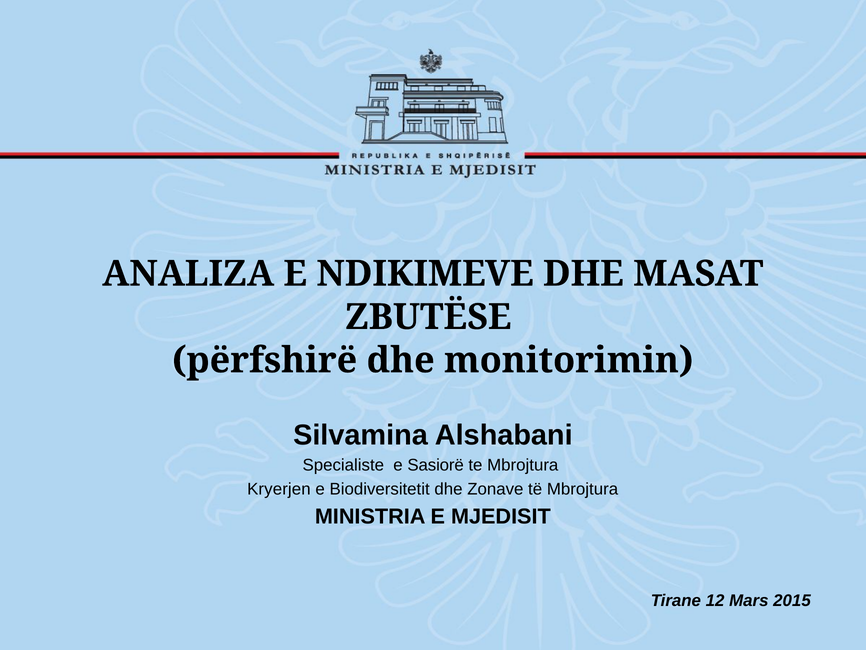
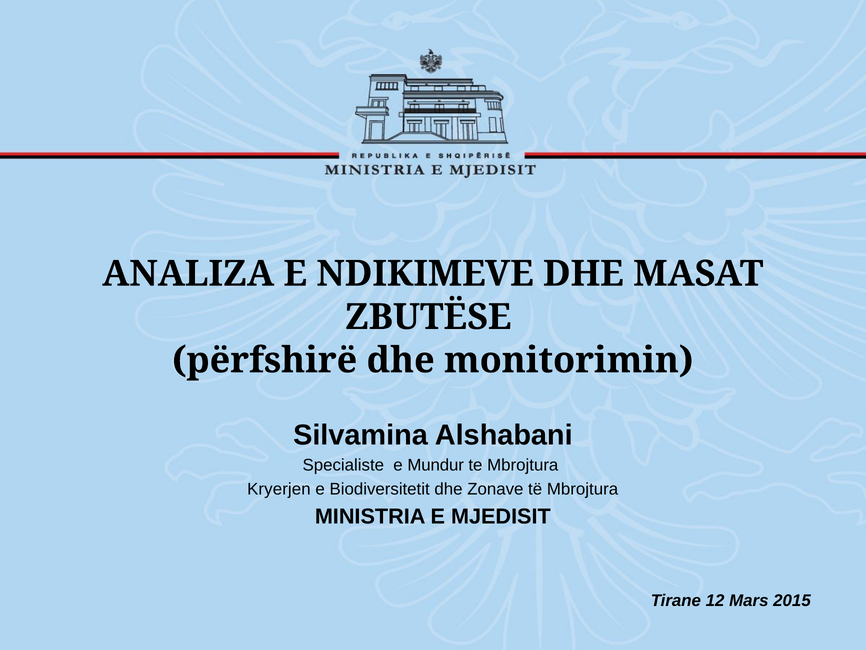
Sasiorë: Sasiorë -> Mundur
